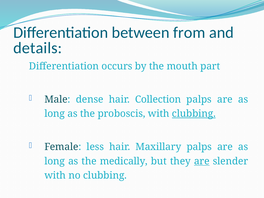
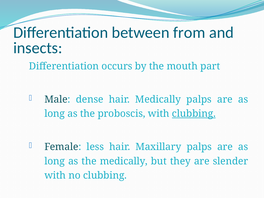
details: details -> insects
hair Collection: Collection -> Medically
are at (202, 161) underline: present -> none
